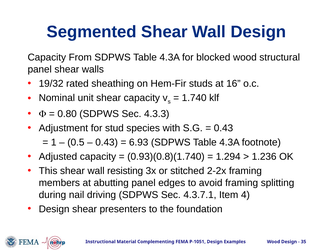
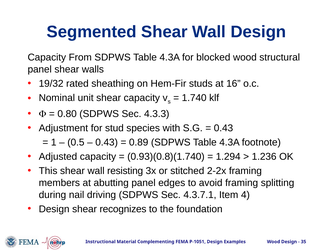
6.93: 6.93 -> 0.89
presenters: presenters -> recognizes
